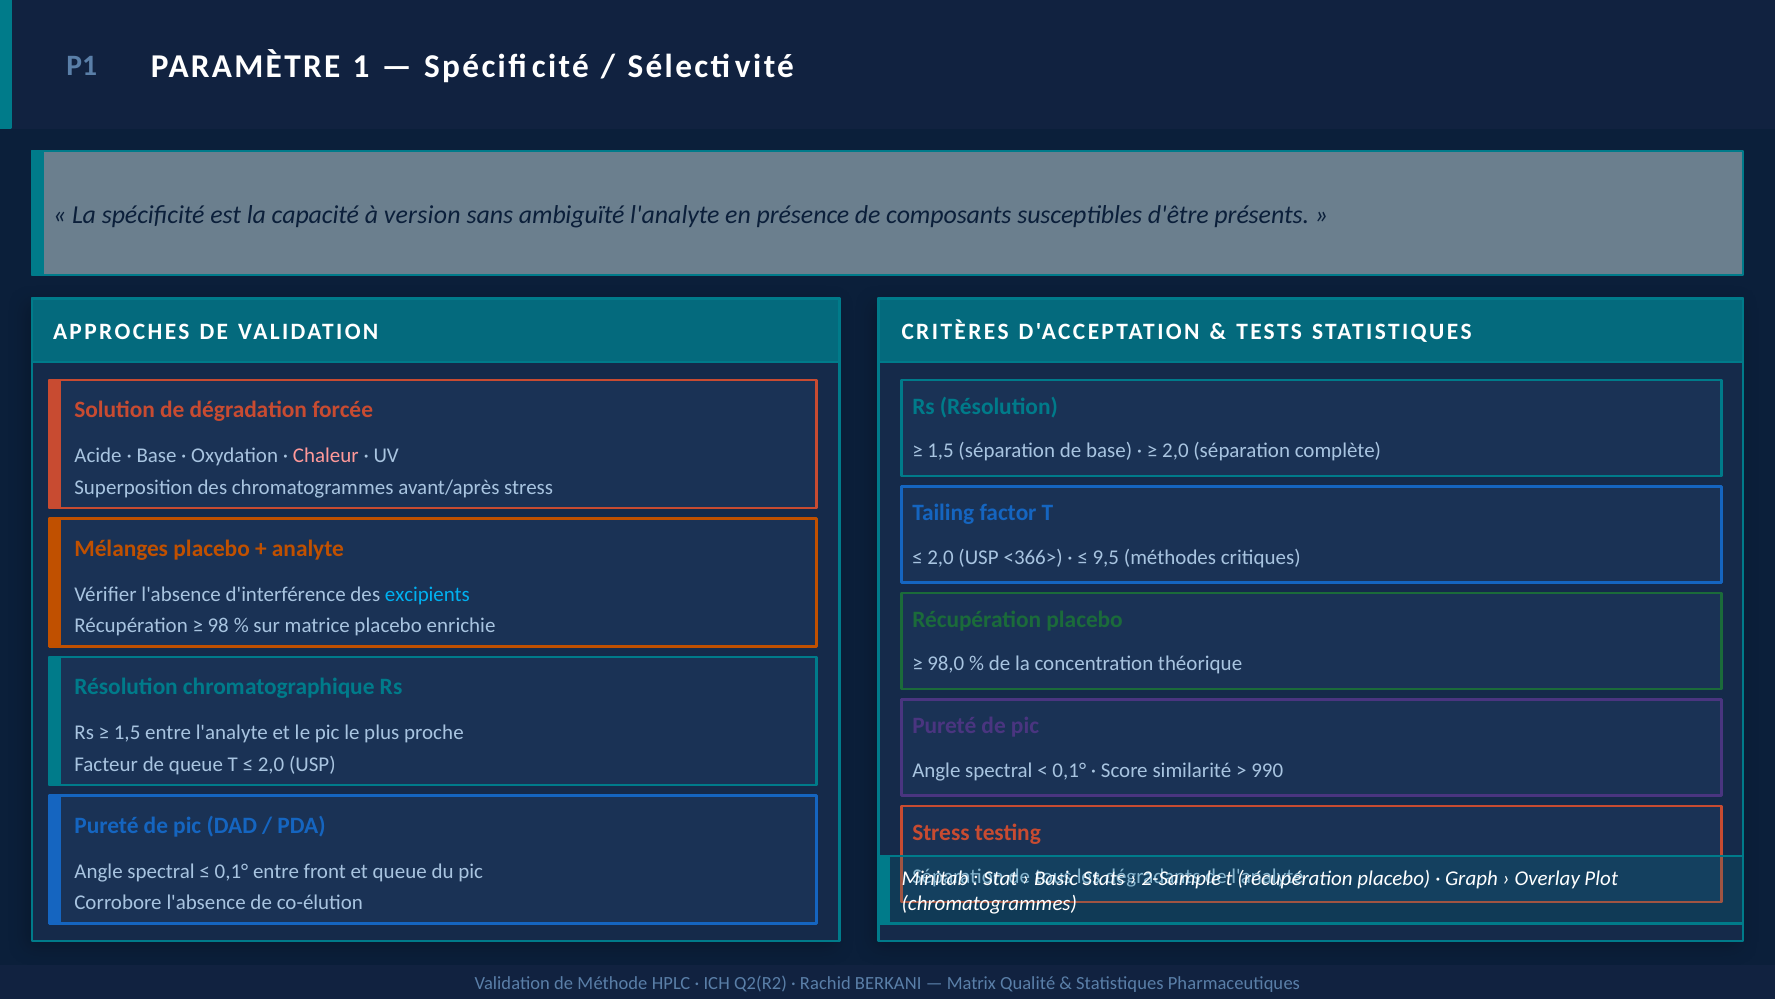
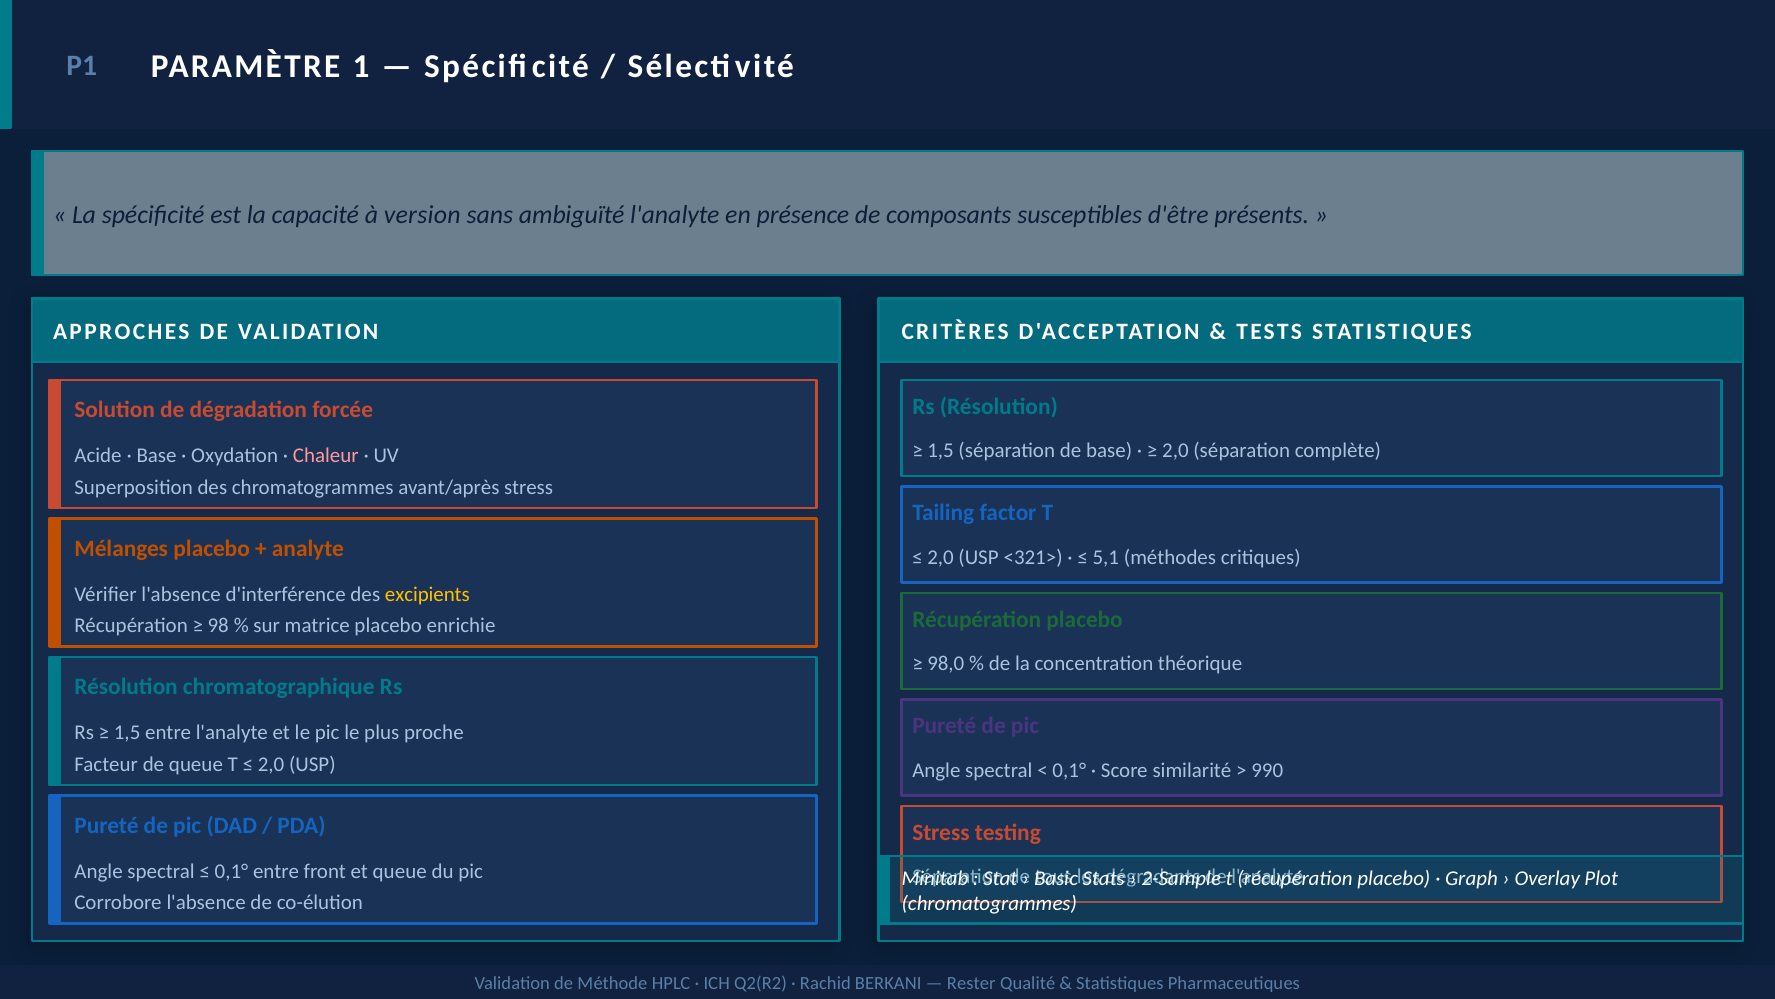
<366>: <366> -> <321>
9,5: 9,5 -> 5,1
excipients colour: light blue -> yellow
Matrix: Matrix -> Rester
